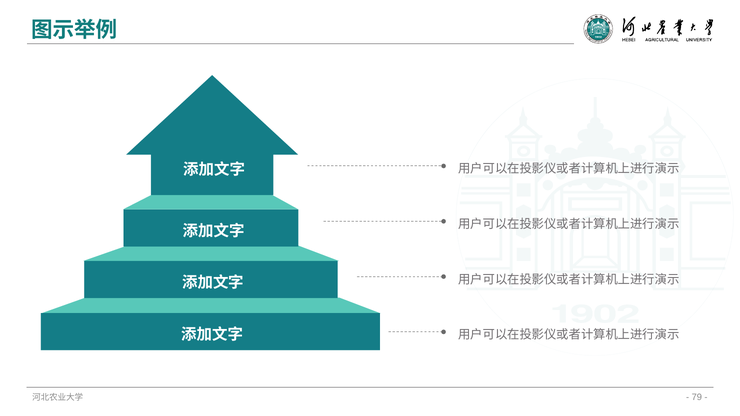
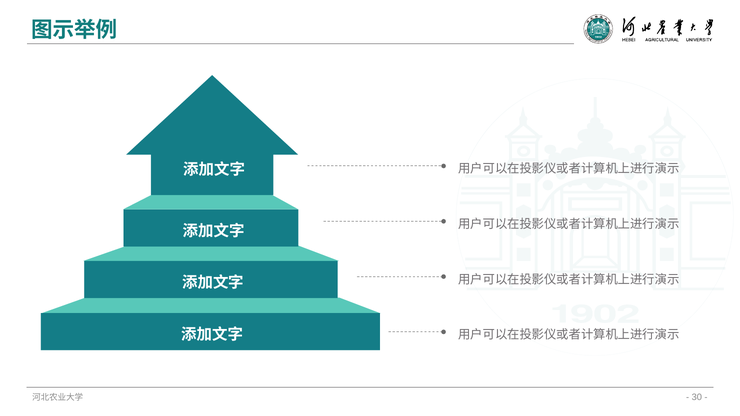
79: 79 -> 30
